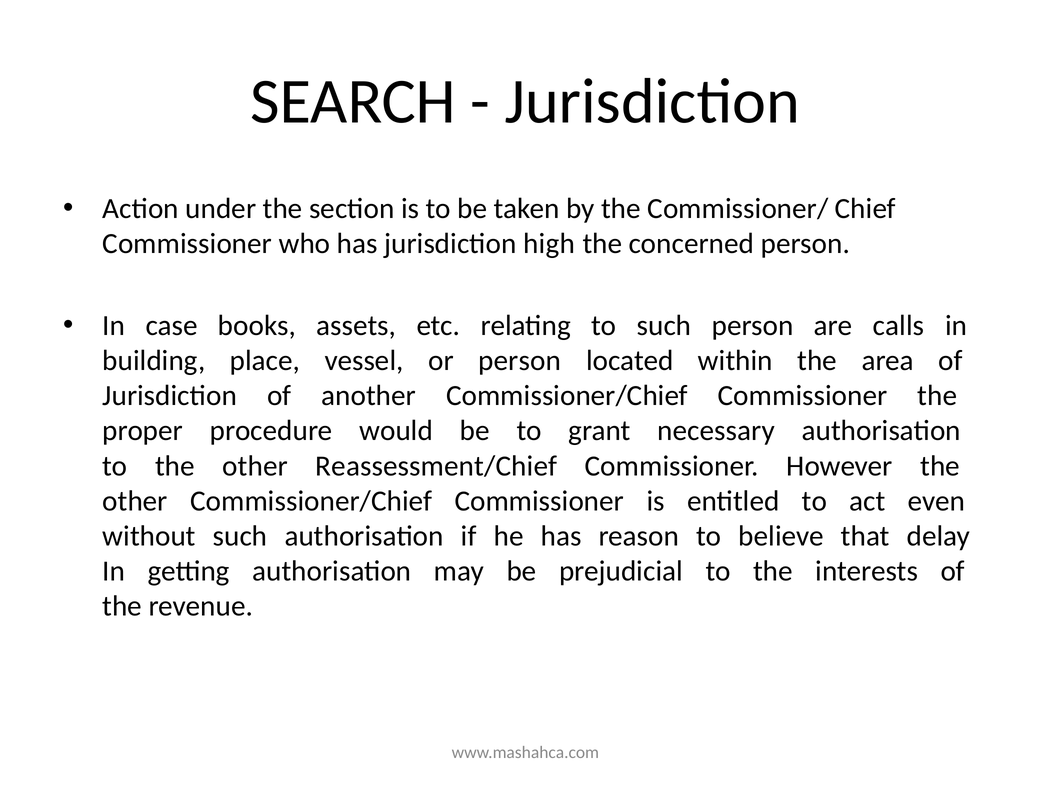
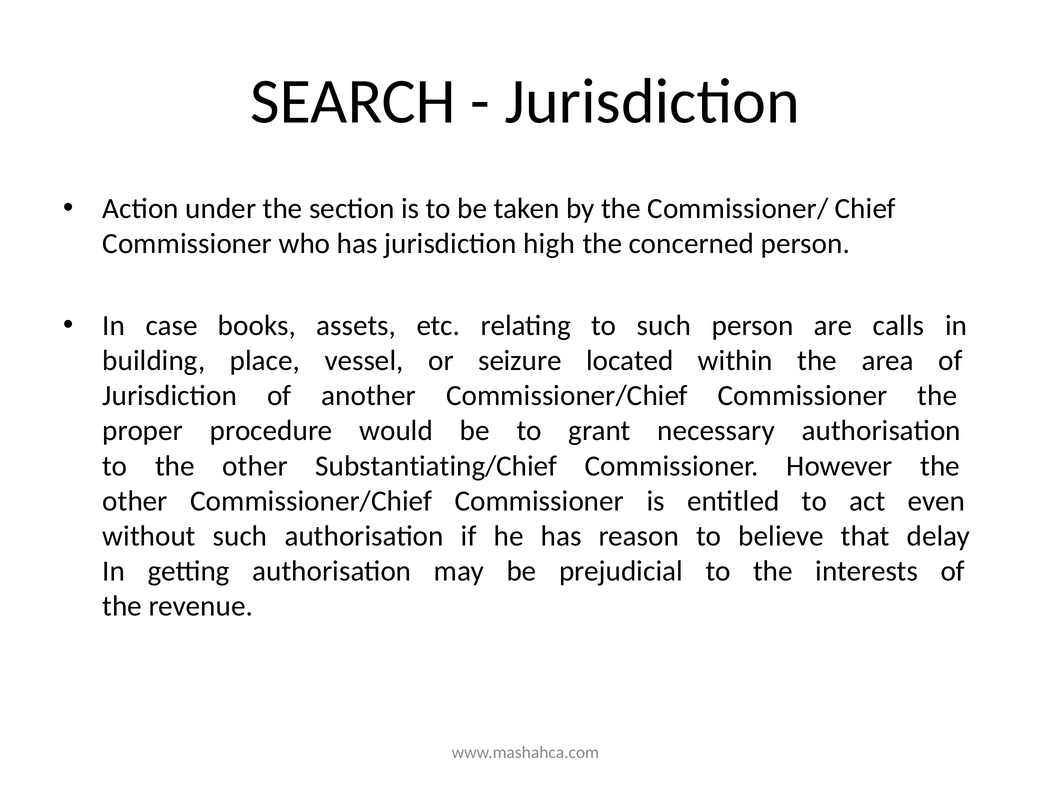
or person: person -> seizure
Reassessment/Chief: Reassessment/Chief -> Substantiating/Chief
